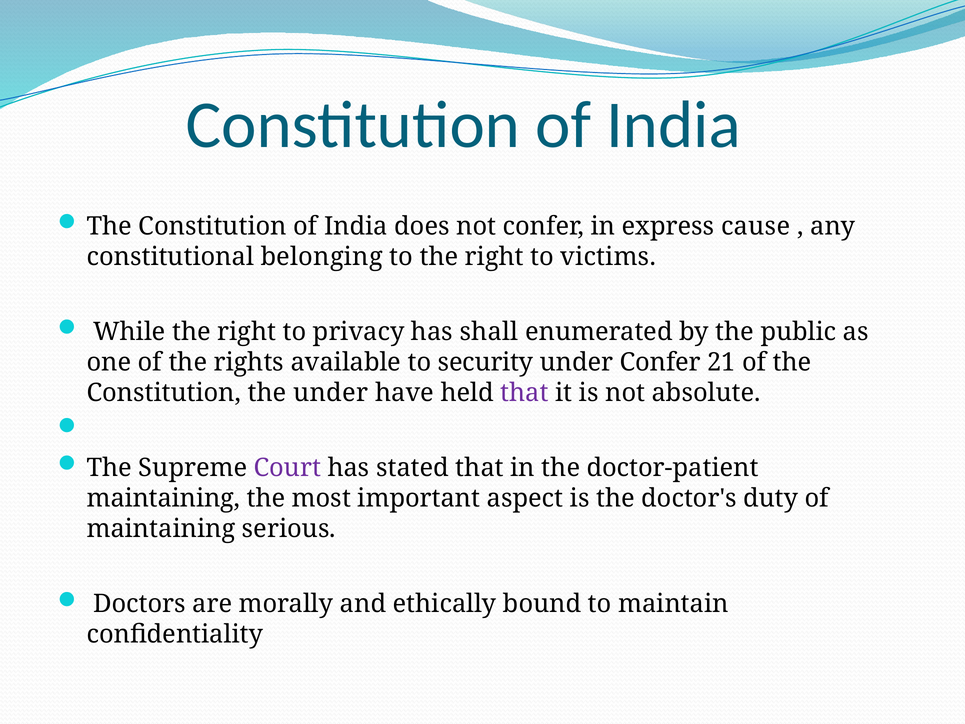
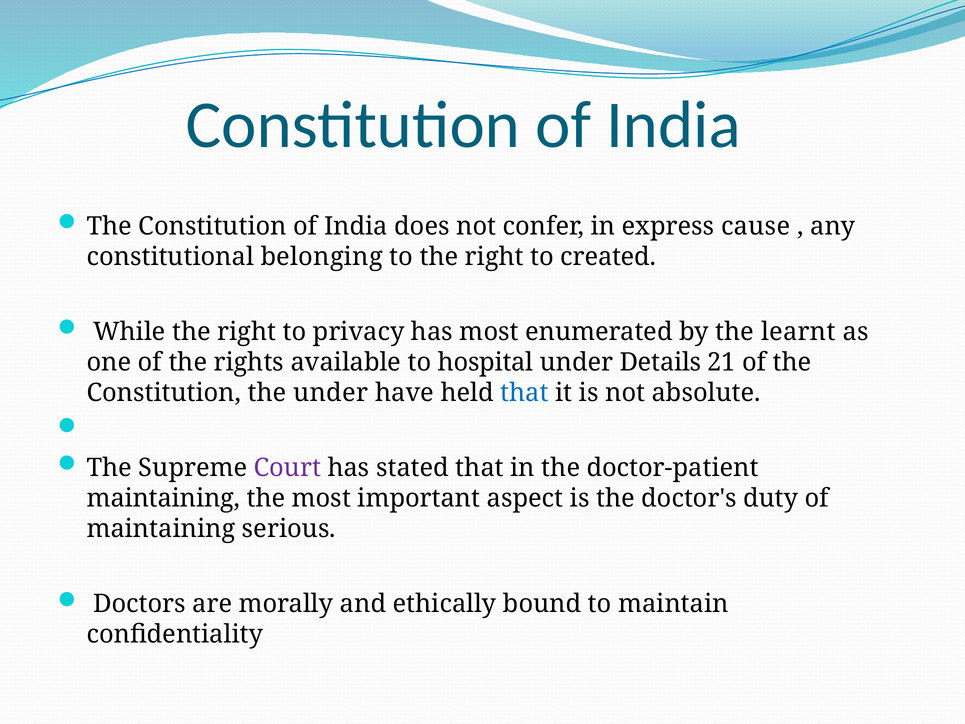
victims: victims -> created
has shall: shall -> most
public: public -> learnt
security: security -> hospital
under Confer: Confer -> Details
that at (525, 393) colour: purple -> blue
